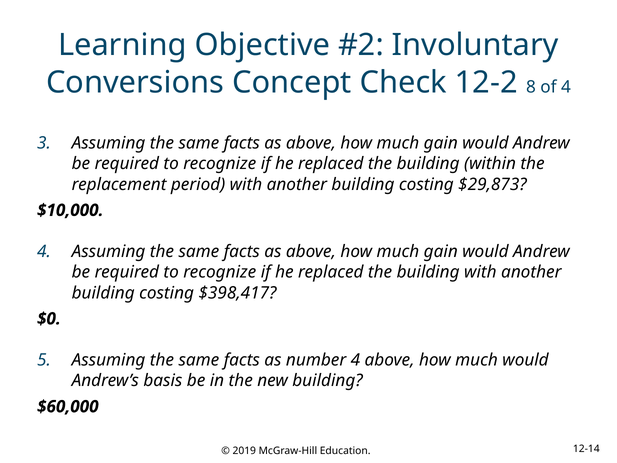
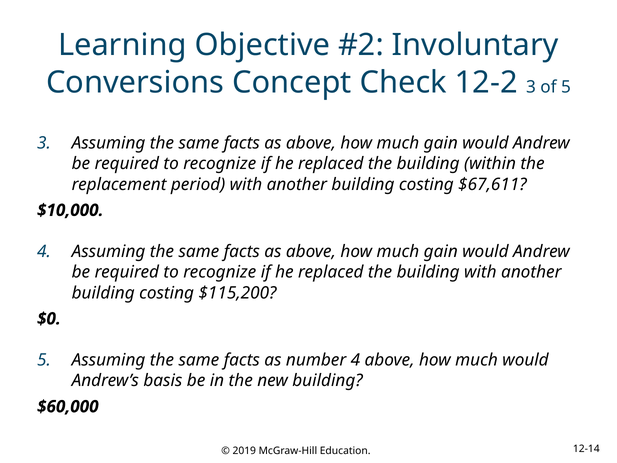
12-2 8: 8 -> 3
of 4: 4 -> 5
$29,873: $29,873 -> $67,611
$398,417: $398,417 -> $115,200
